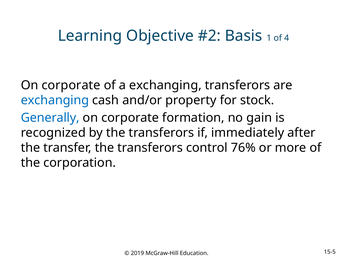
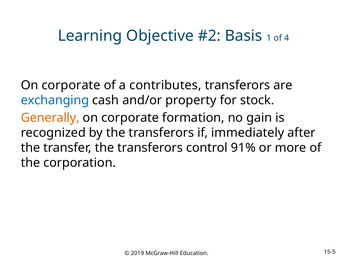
a exchanging: exchanging -> contributes
Generally colour: blue -> orange
76%: 76% -> 91%
